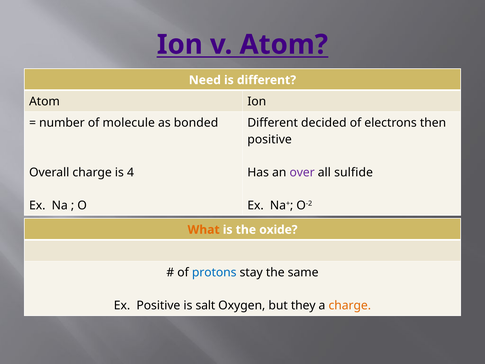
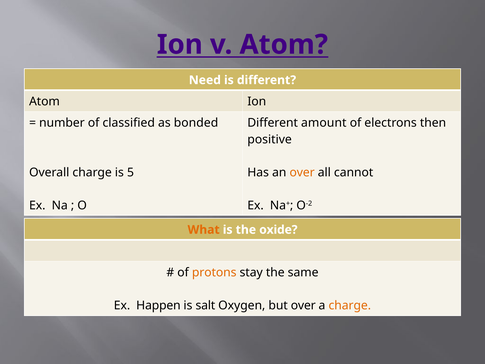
molecule: molecule -> classified
decided: decided -> amount
4: 4 -> 5
over at (302, 172) colour: purple -> orange
sulfide: sulfide -> cannot
protons colour: blue -> orange
Ex Positive: Positive -> Happen
but they: they -> over
